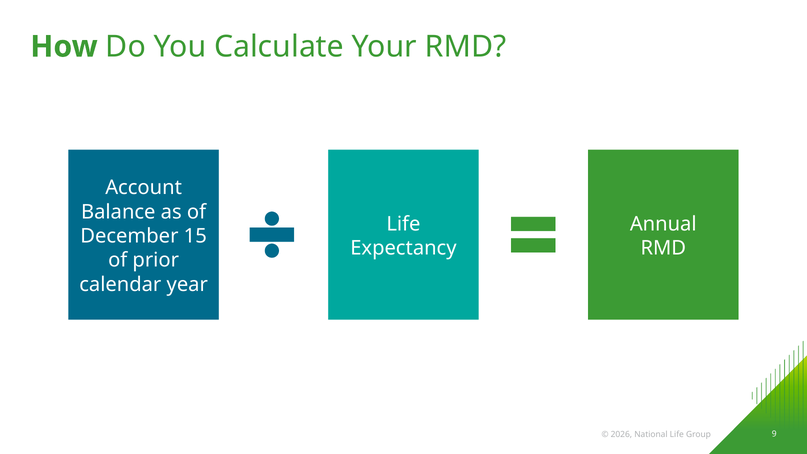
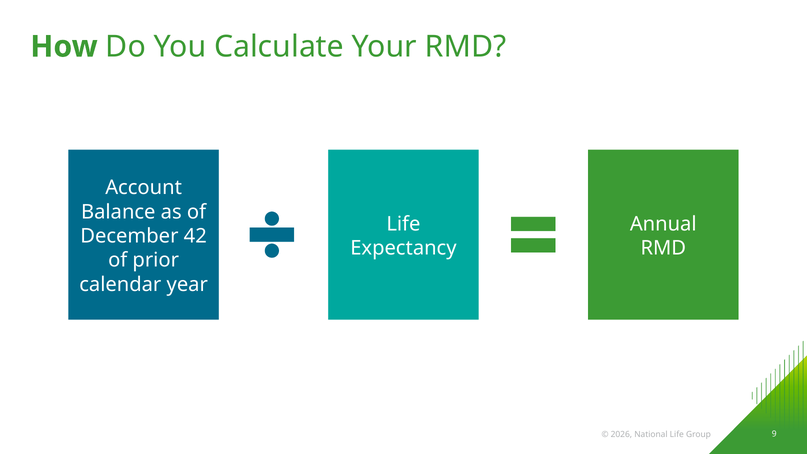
15: 15 -> 42
